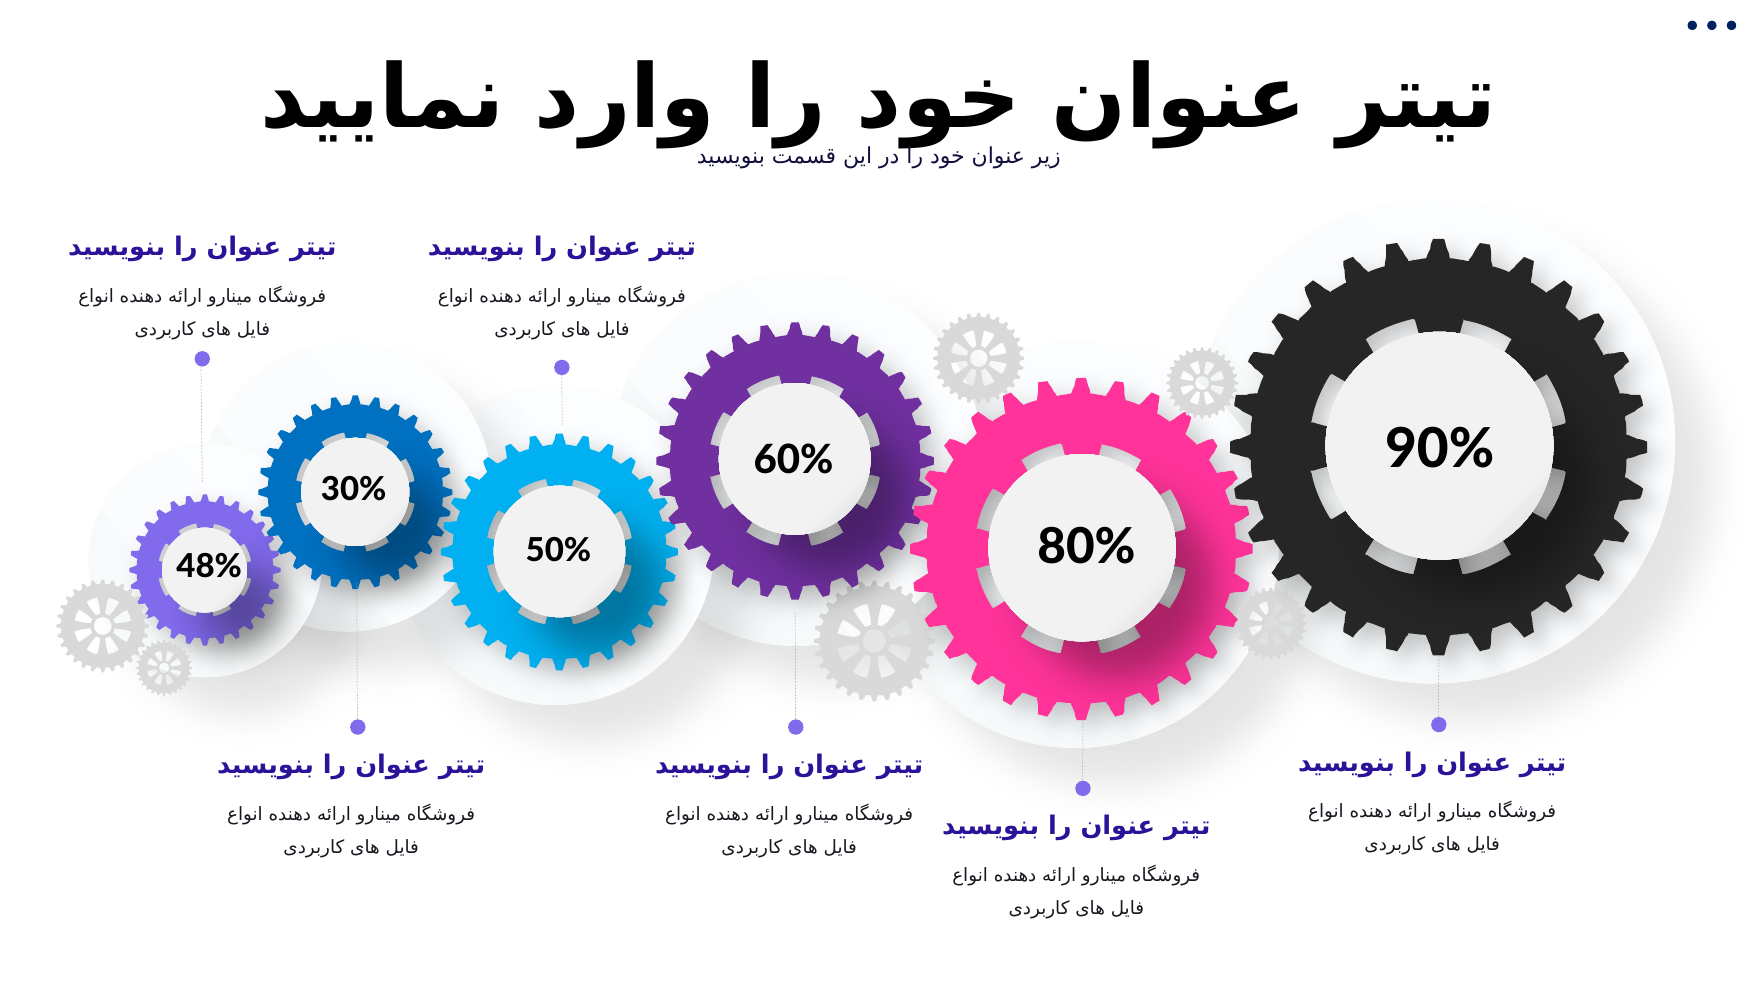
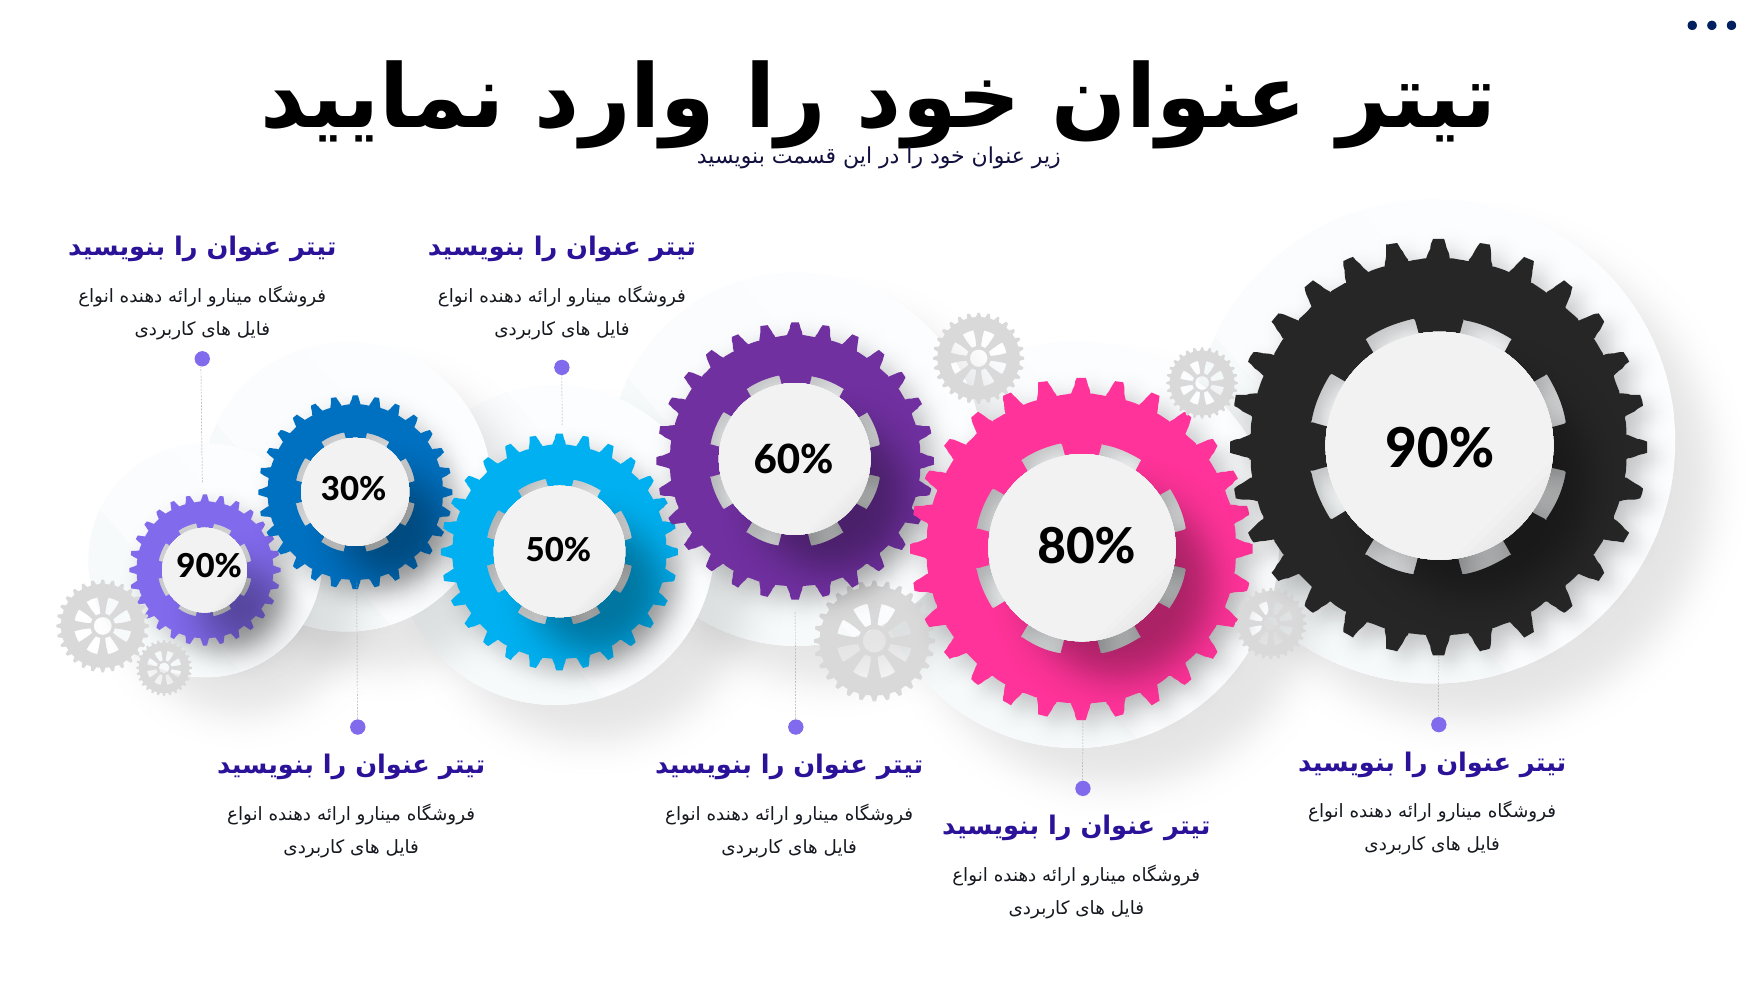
48% at (209, 566): 48% -> 90%
